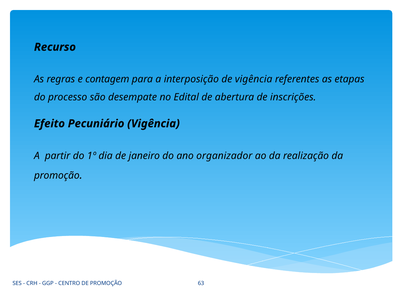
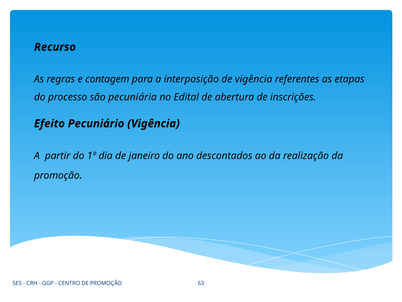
desempate: desempate -> pecuniária
organizador: organizador -> descontados
